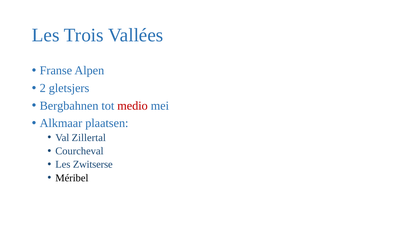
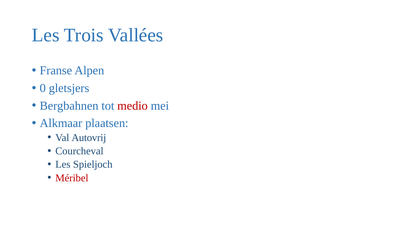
2: 2 -> 0
Zillertal: Zillertal -> Autovrij
Zwitserse: Zwitserse -> Spieljoch
Méribel colour: black -> red
